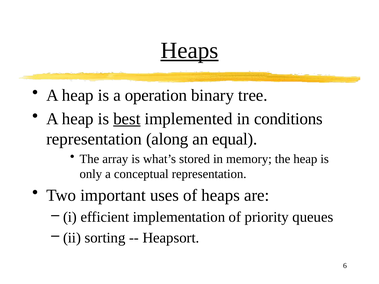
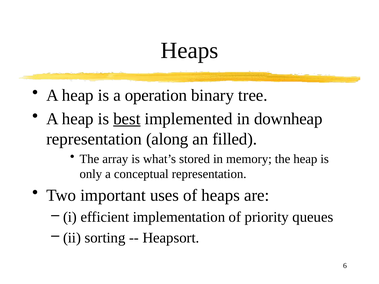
Heaps at (189, 51) underline: present -> none
conditions: conditions -> downheap
equal: equal -> filled
